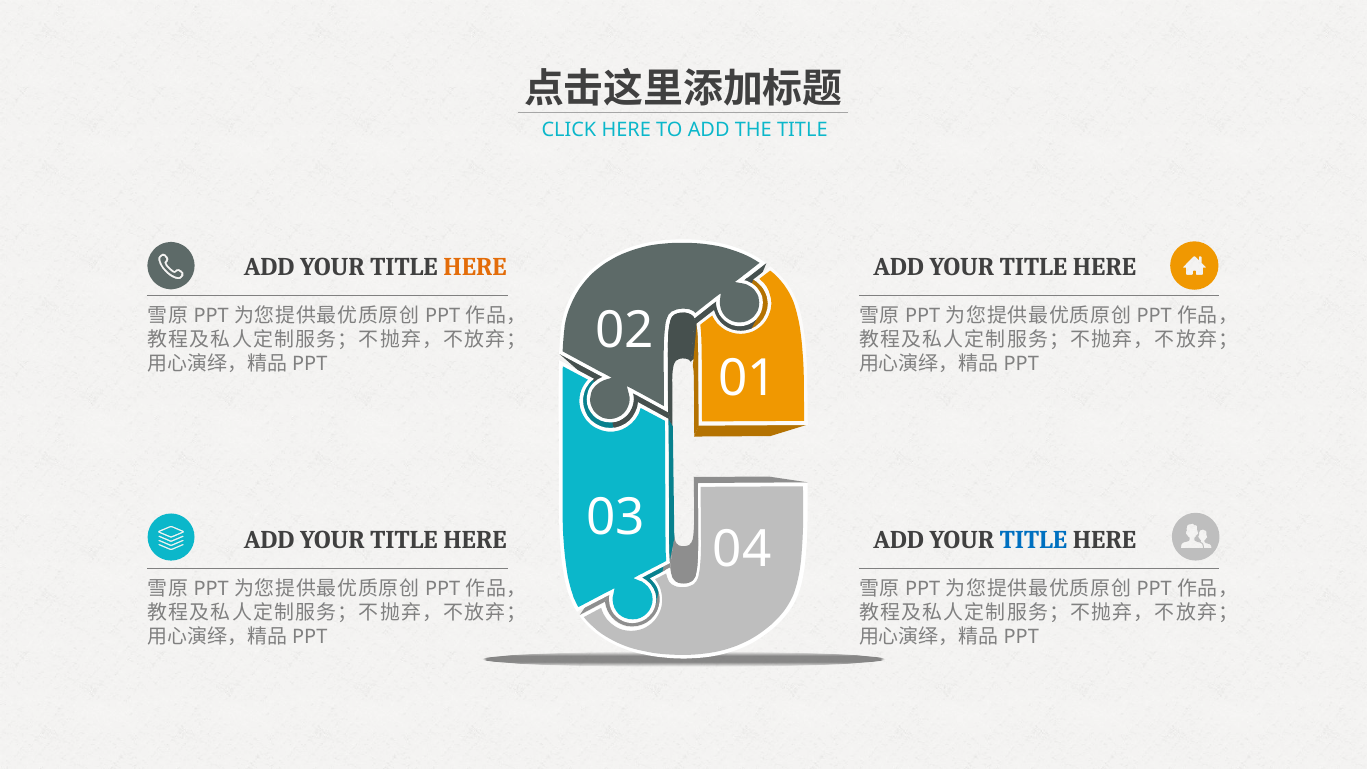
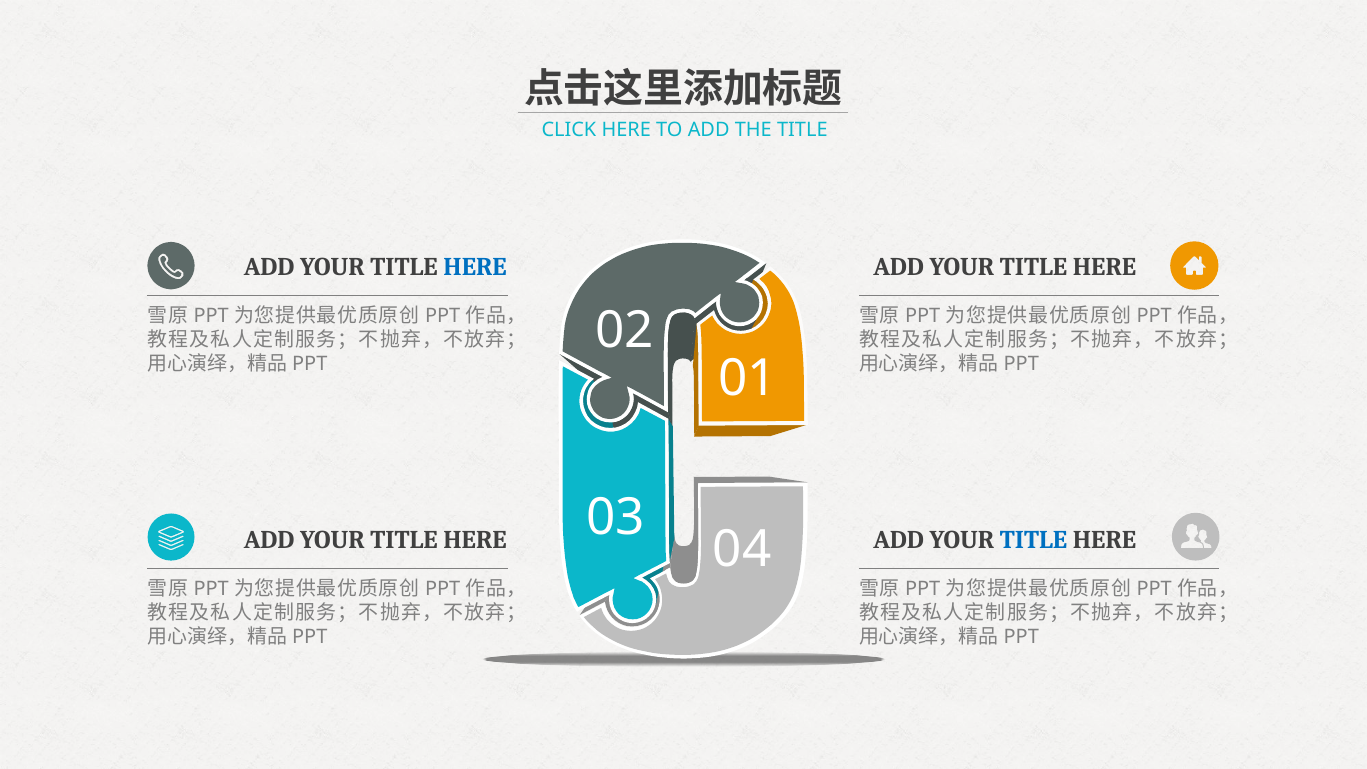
HERE at (475, 267) colour: orange -> blue
